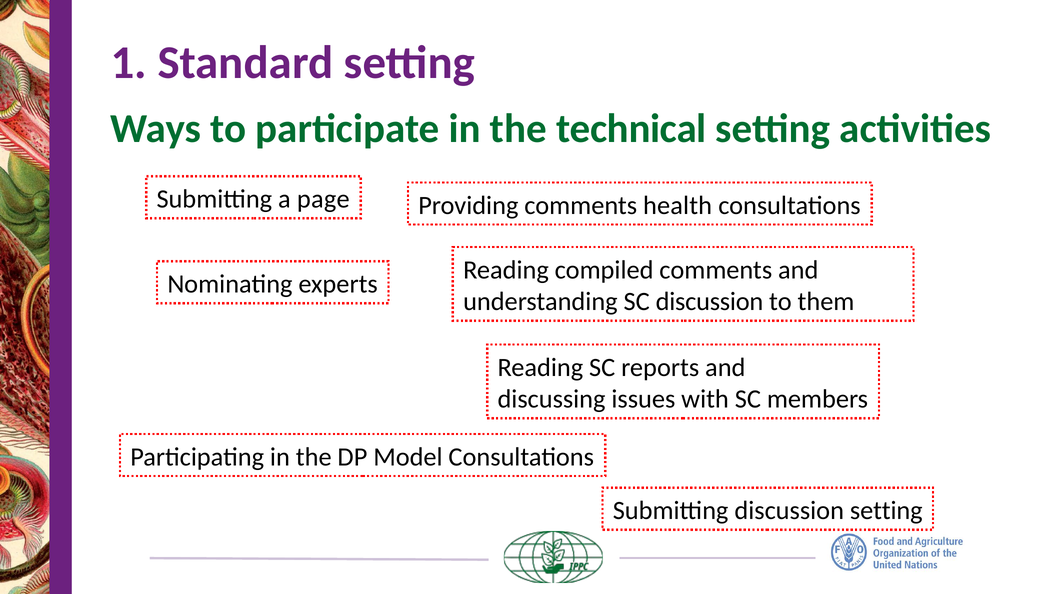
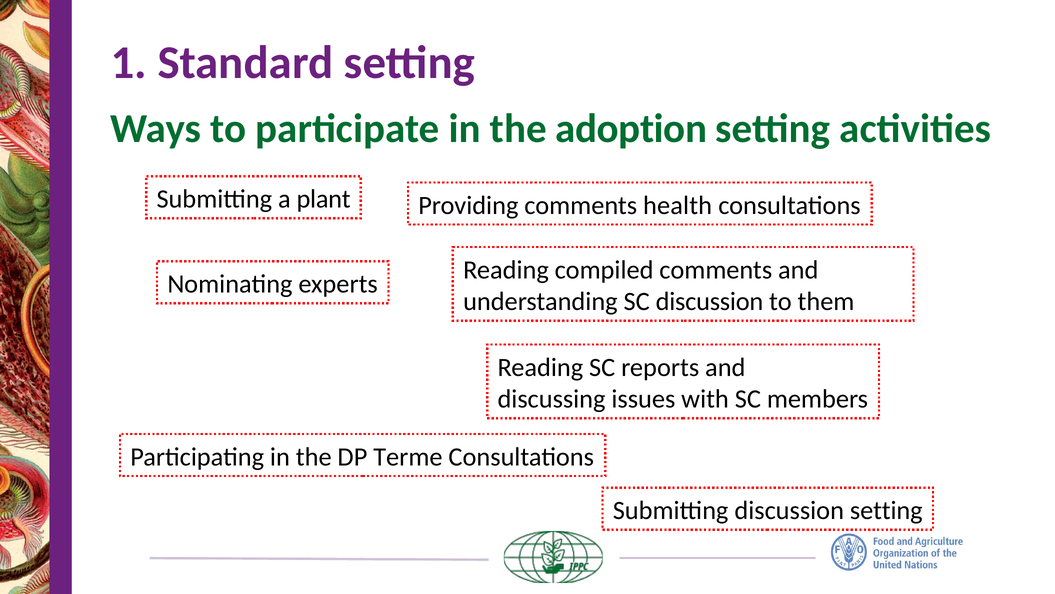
technical: technical -> adoption
page: page -> plant
Model: Model -> Terme
